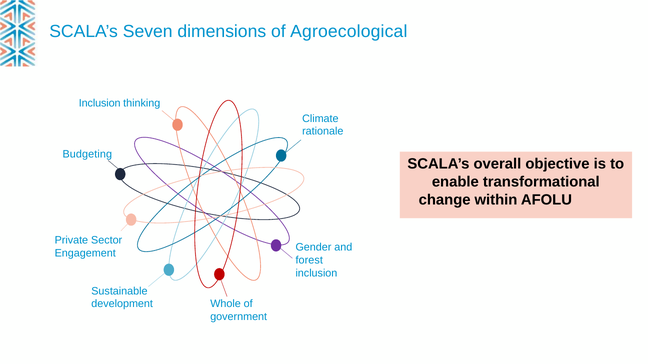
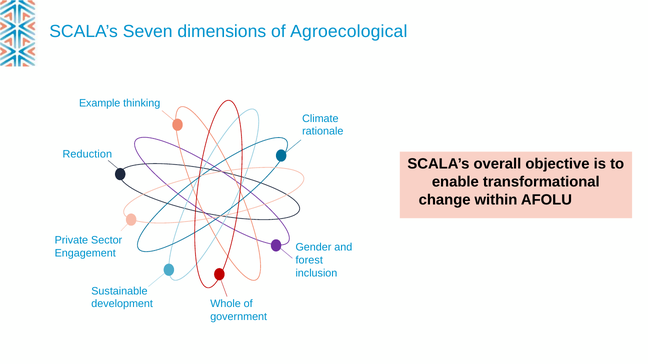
Inclusion at (100, 103): Inclusion -> Example
Budgeting: Budgeting -> Reduction
